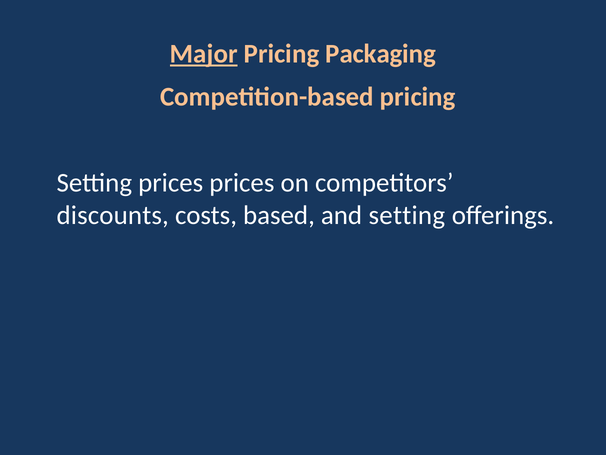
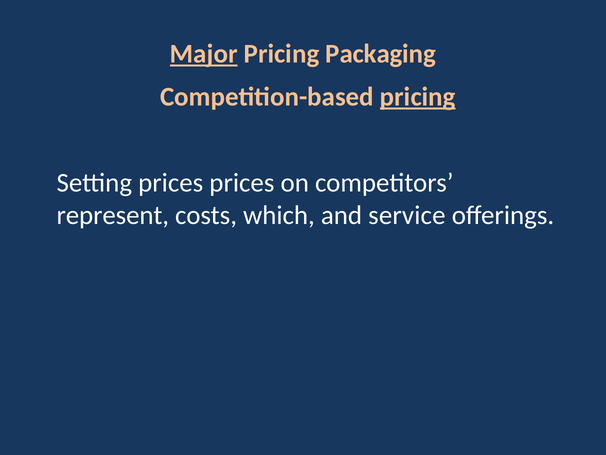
pricing at (418, 97) underline: none -> present
discounts: discounts -> represent
based: based -> which
and setting: setting -> service
